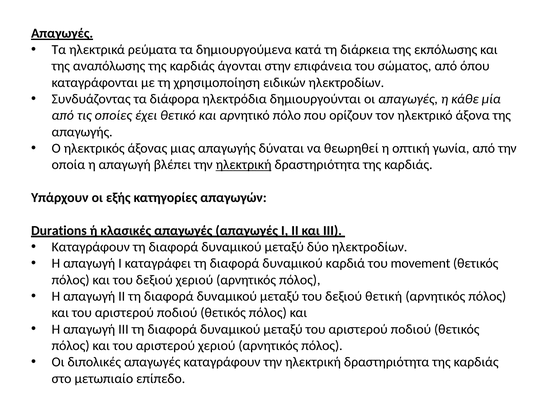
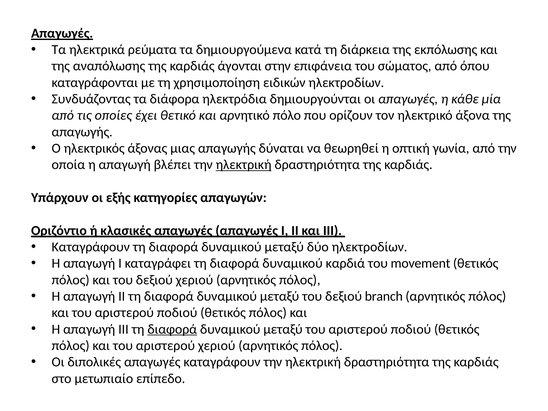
Durations: Durations -> Οριζόντιο
θετική: θετική -> branch
διαφορά at (172, 329) underline: none -> present
